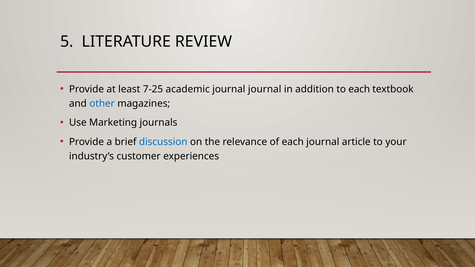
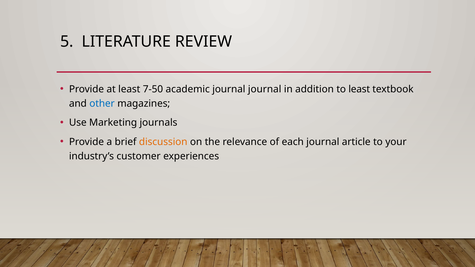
7-25: 7-25 -> 7-50
to each: each -> least
discussion colour: blue -> orange
